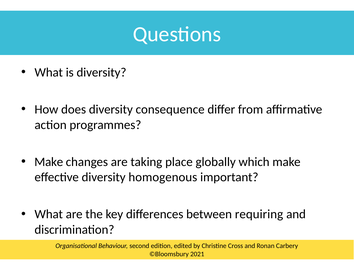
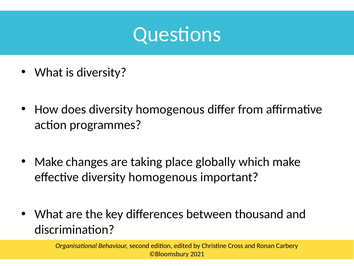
does diversity consequence: consequence -> homogenous
requiring: requiring -> thousand
